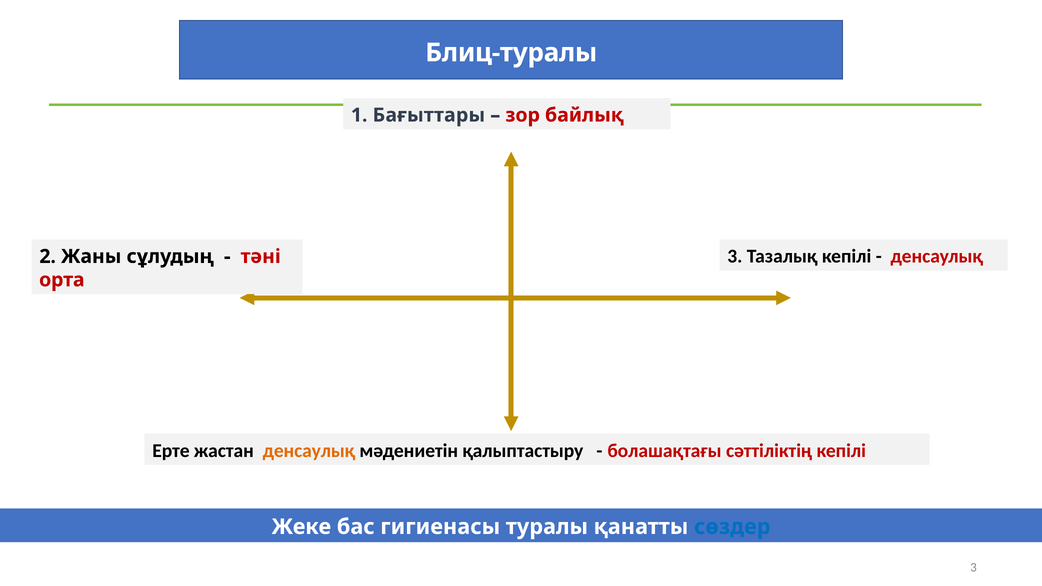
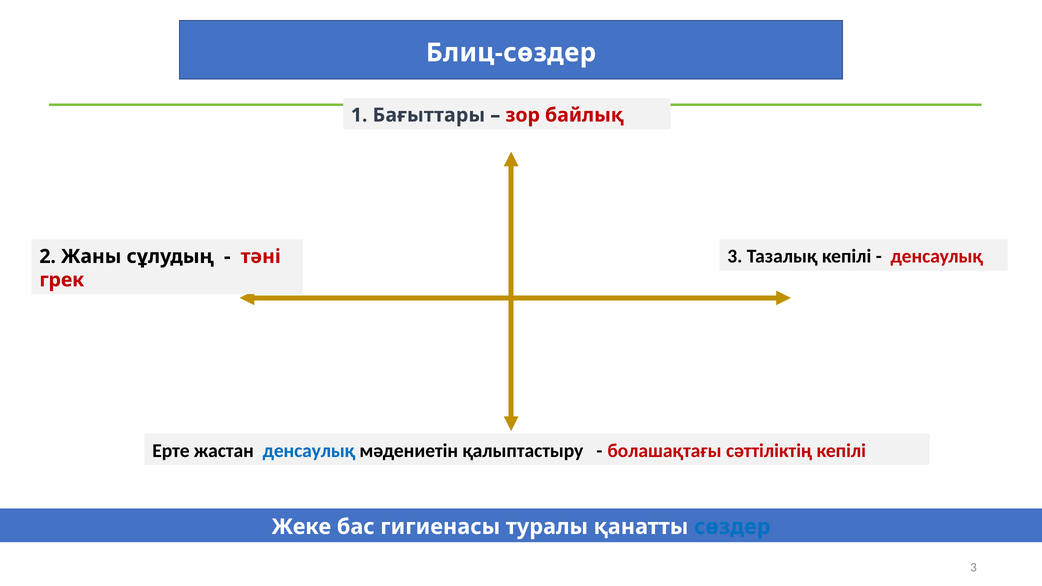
Блиц-туралы: Блиц-туралы -> Блиц-сөздер
орта: орта -> грек
денсаулық at (309, 451) colour: orange -> blue
